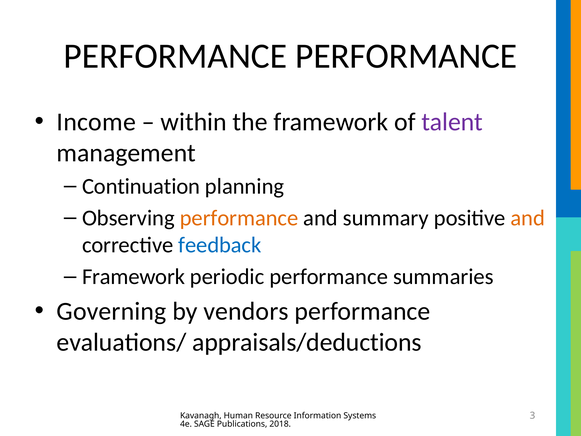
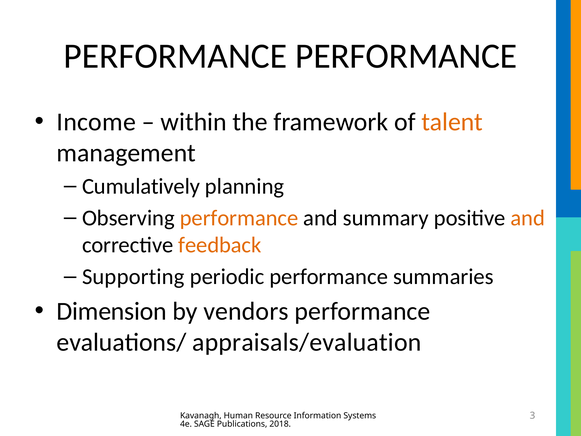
talent colour: purple -> orange
Continuation: Continuation -> Cumulatively
feedback colour: blue -> orange
Framework at (134, 277): Framework -> Supporting
Governing: Governing -> Dimension
appraisals/deductions: appraisals/deductions -> appraisals/evaluation
